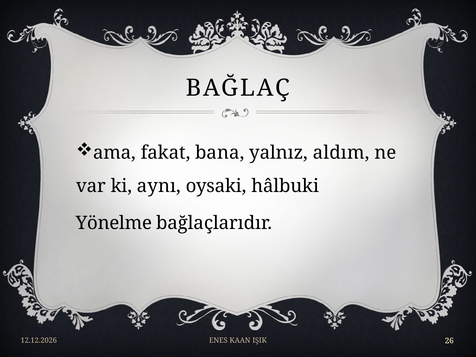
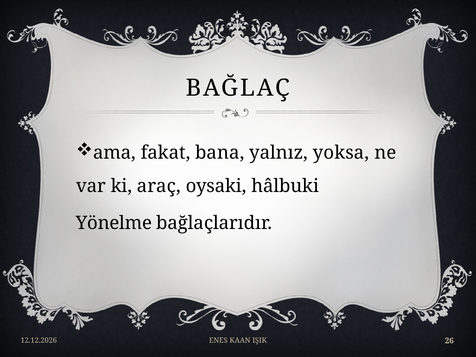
aldım: aldım -> yoksa
aynı: aynı -> araç
